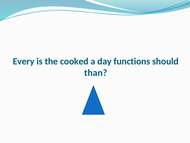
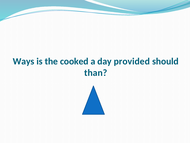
Every: Every -> Ways
functions: functions -> provided
